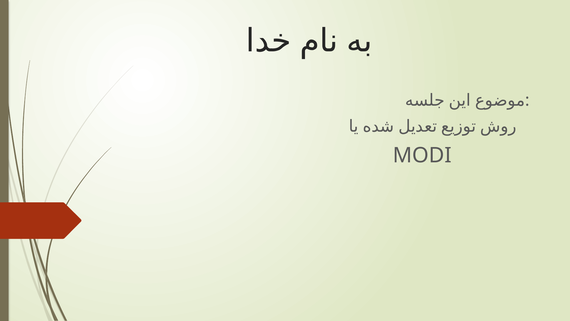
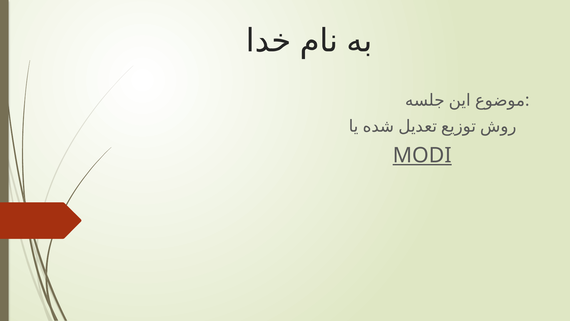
MODI underline: none -> present
